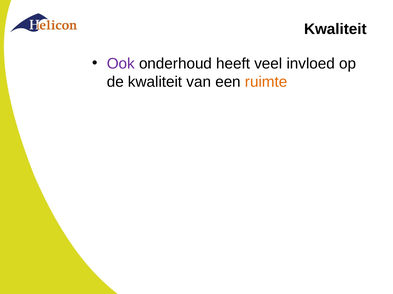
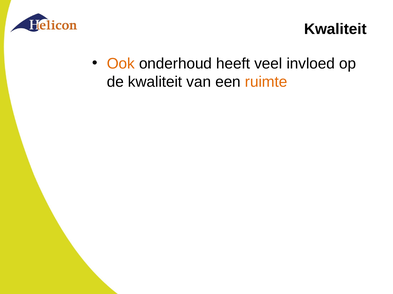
Ook colour: purple -> orange
